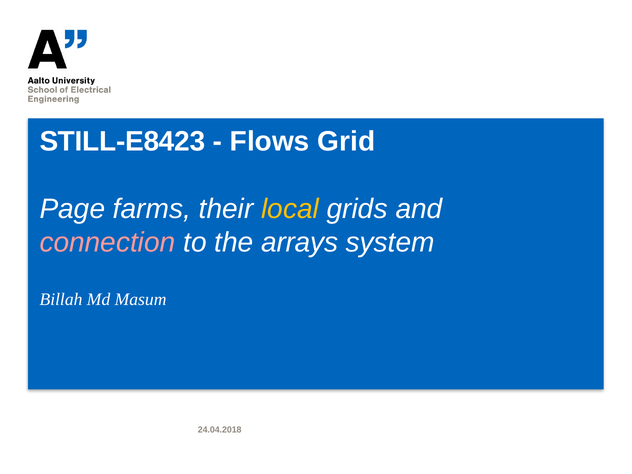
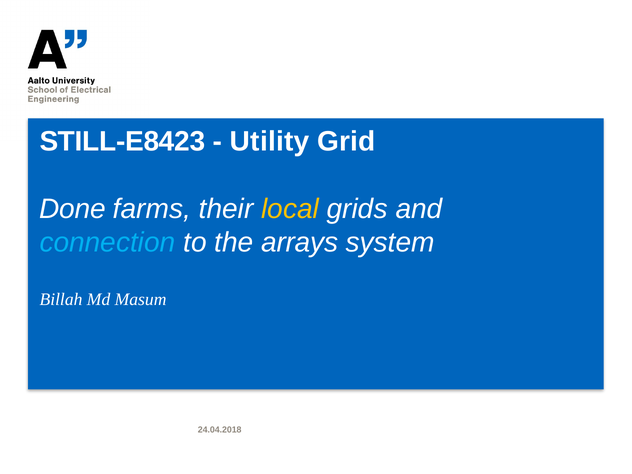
Flows: Flows -> Utility
Page: Page -> Done
connection colour: pink -> light blue
